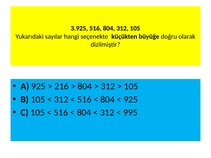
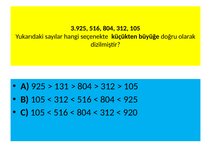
216: 216 -> 131
995: 995 -> 920
